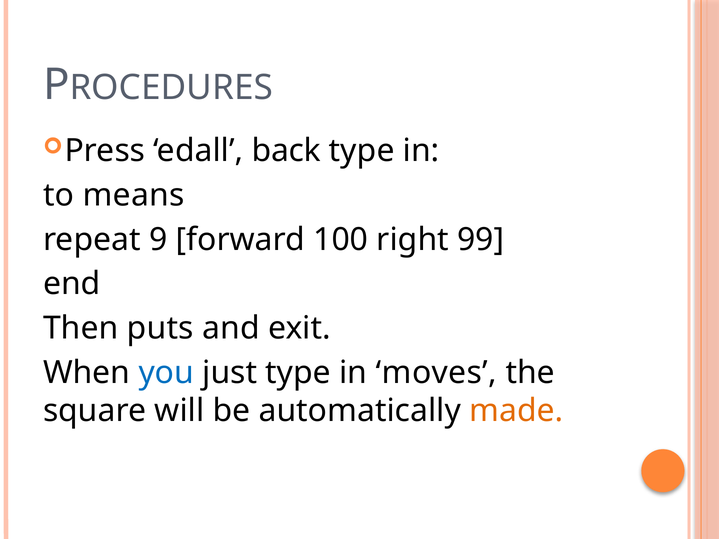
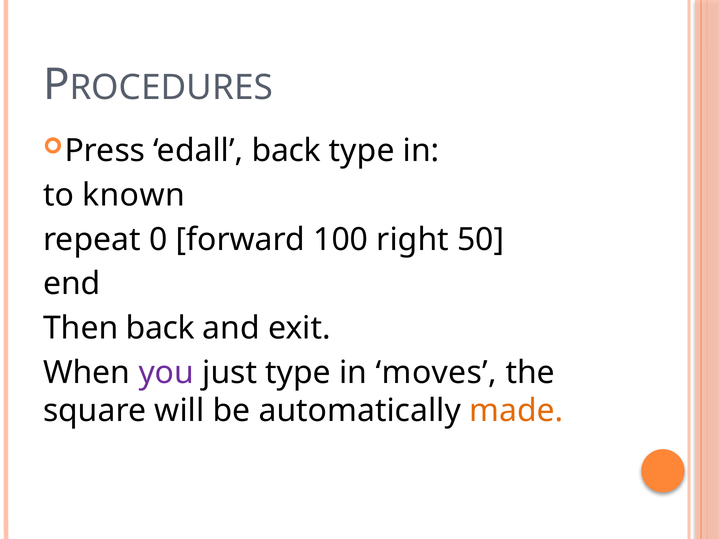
means: means -> known
9: 9 -> 0
99: 99 -> 50
Then puts: puts -> back
you colour: blue -> purple
